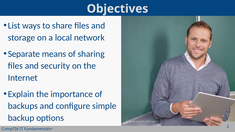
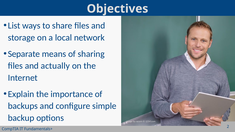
security: security -> actually
